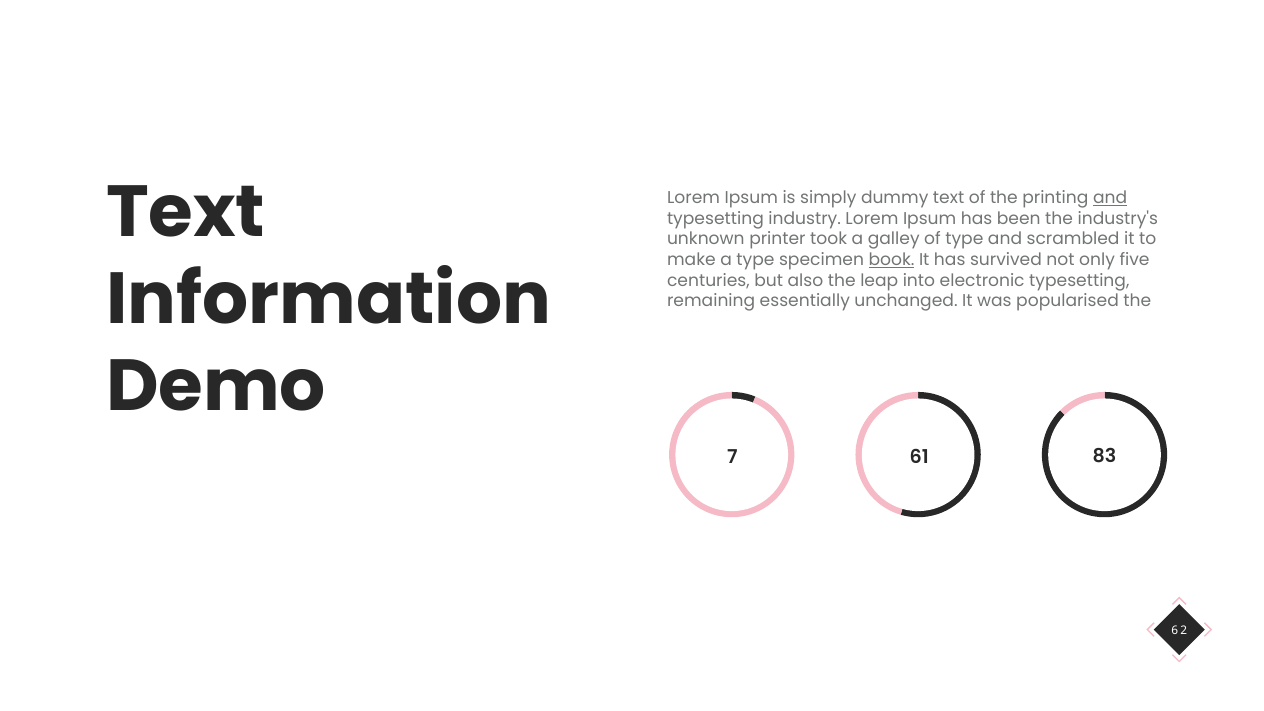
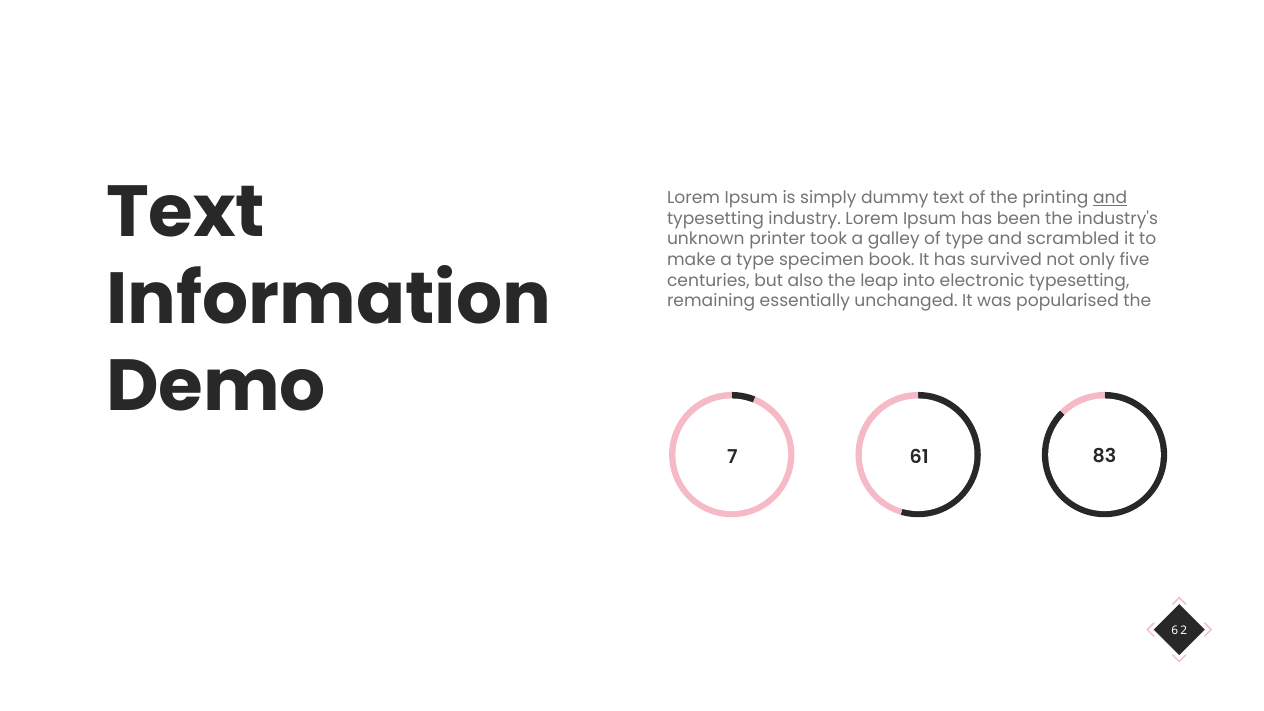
book underline: present -> none
